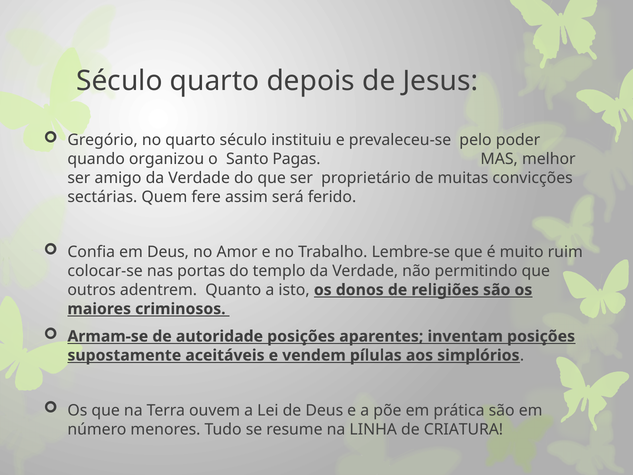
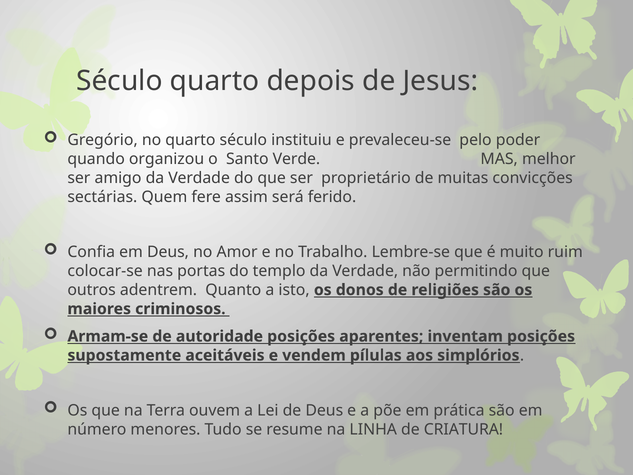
Pagas: Pagas -> Verde
